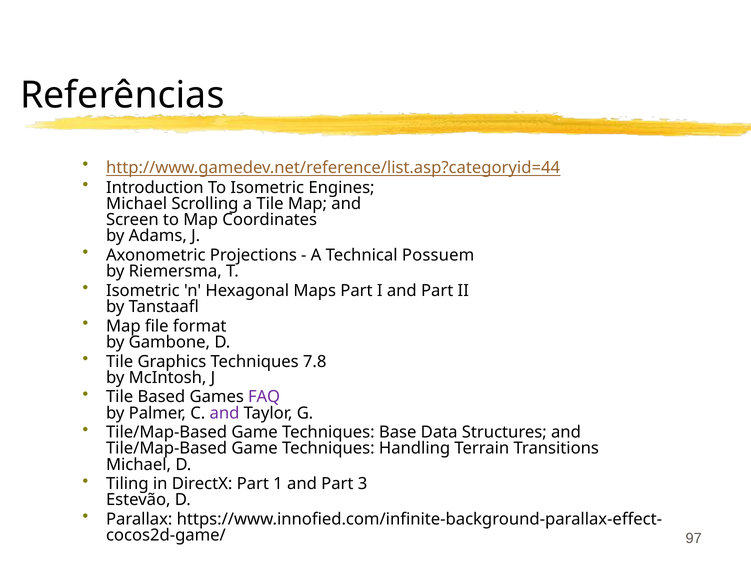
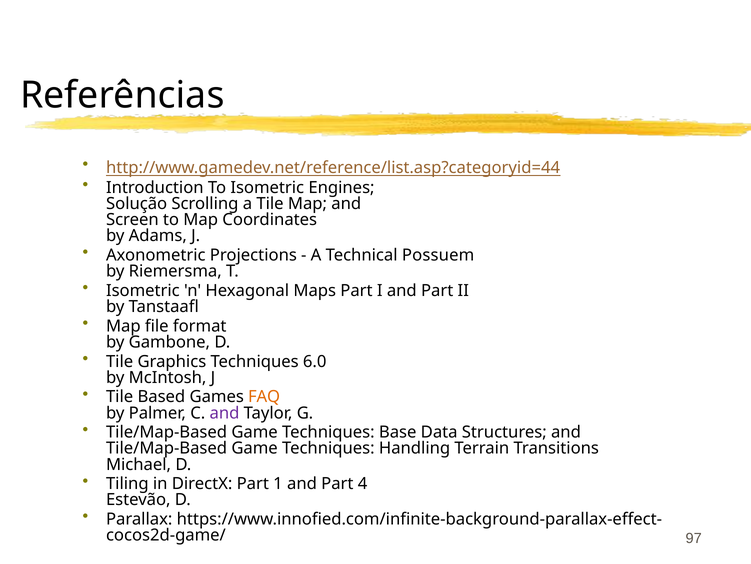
Michael at (137, 203): Michael -> Solução
7.8: 7.8 -> 6.0
FAQ colour: purple -> orange
3: 3 -> 4
